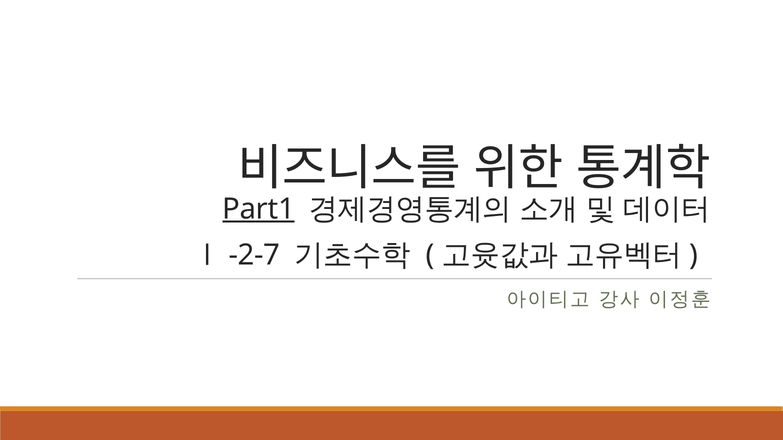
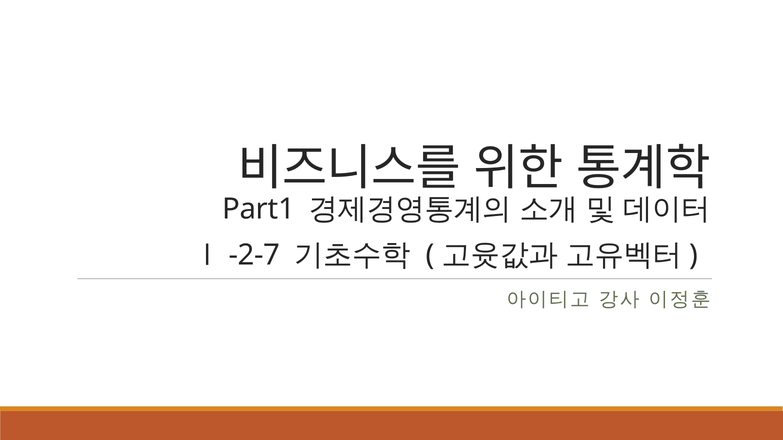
Part1 underline: present -> none
